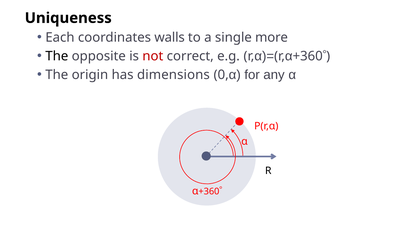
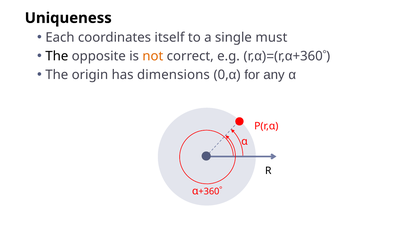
walls: walls -> itself
more: more -> must
not colour: red -> orange
